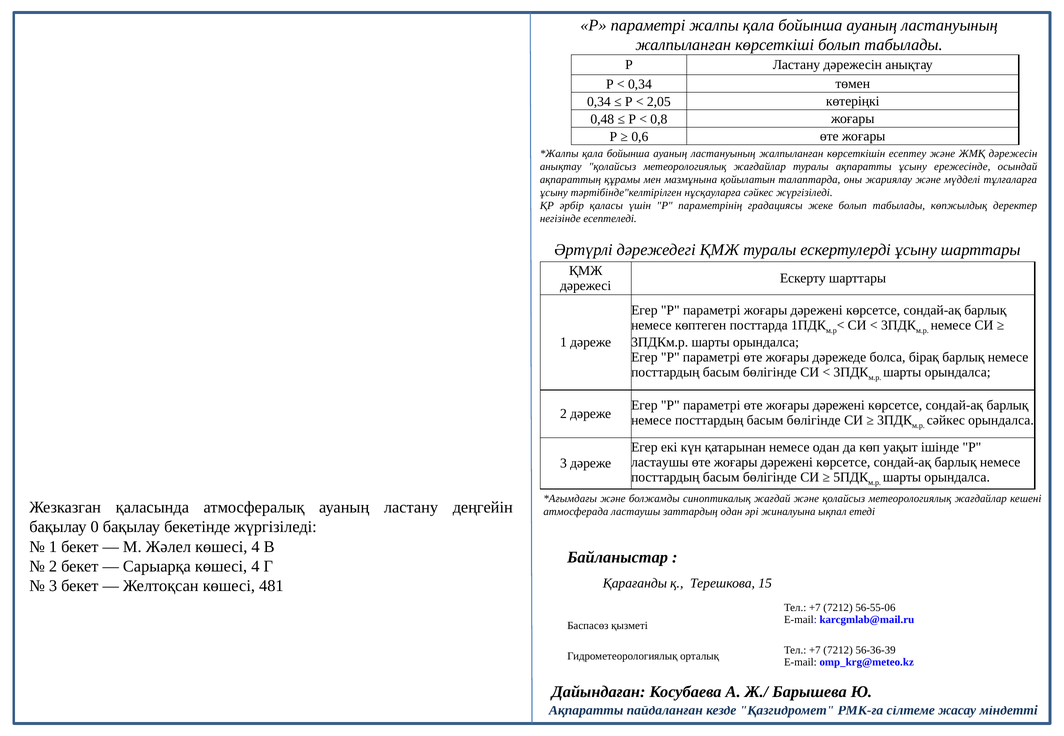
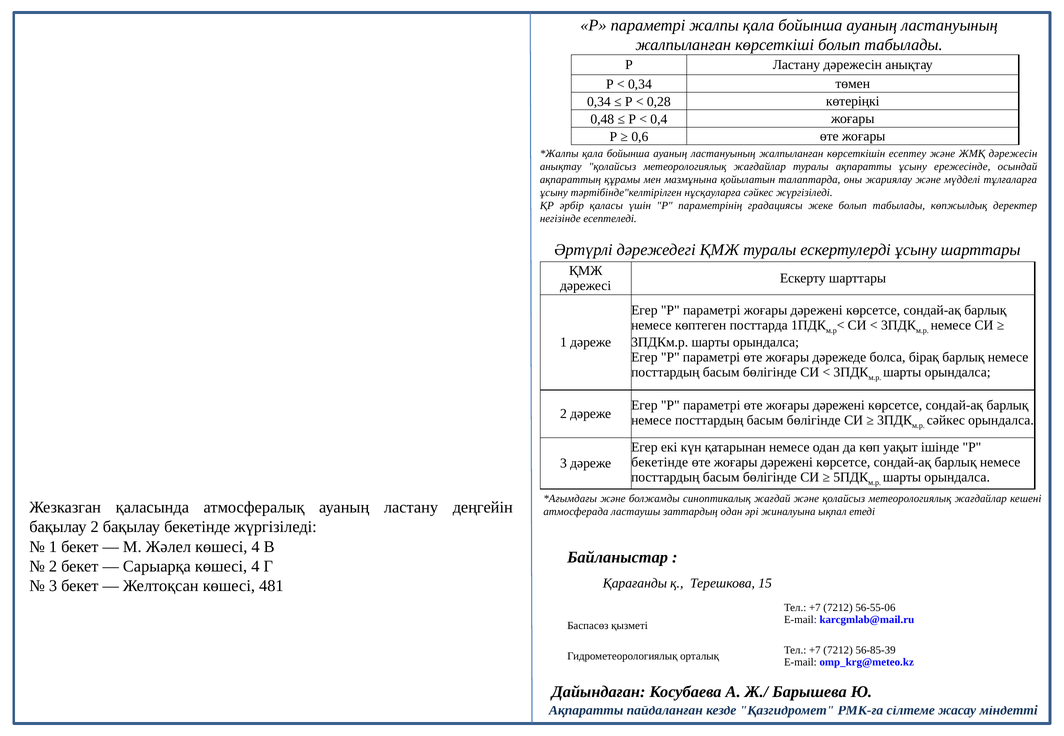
2,05: 2,05 -> 0,28
0,8: 0,8 -> 0,4
ластаушы at (660, 463): ластаушы -> бекетінде
бақылау 0: 0 -> 2
56-36-39: 56-36-39 -> 56-85-39
